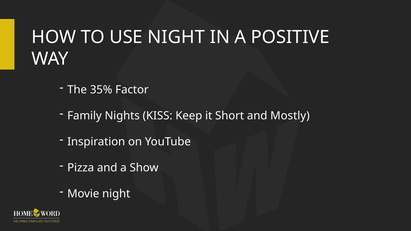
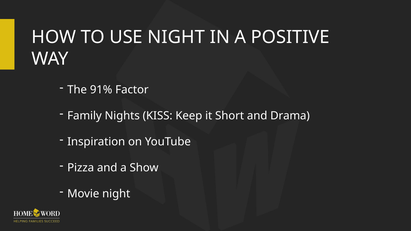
35%: 35% -> 91%
Mostly: Mostly -> Drama
